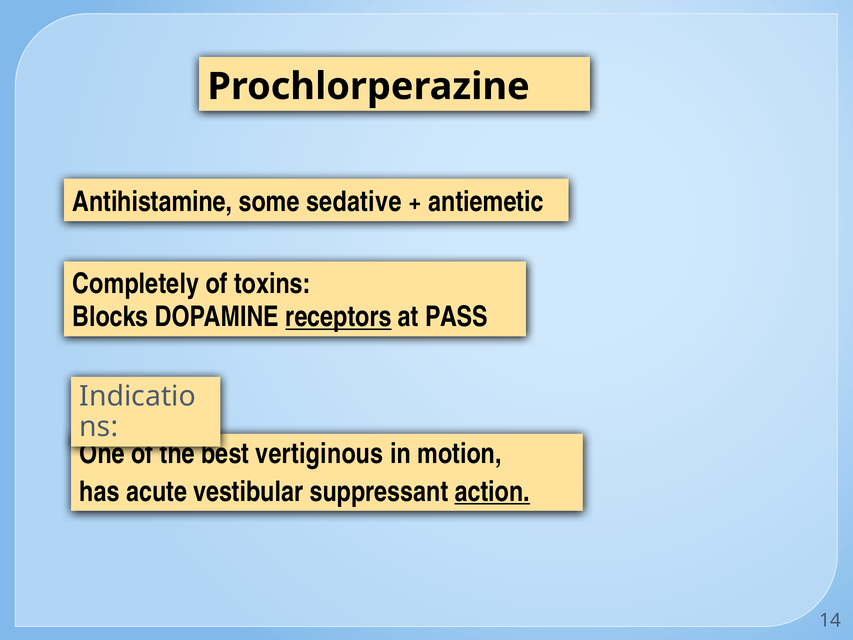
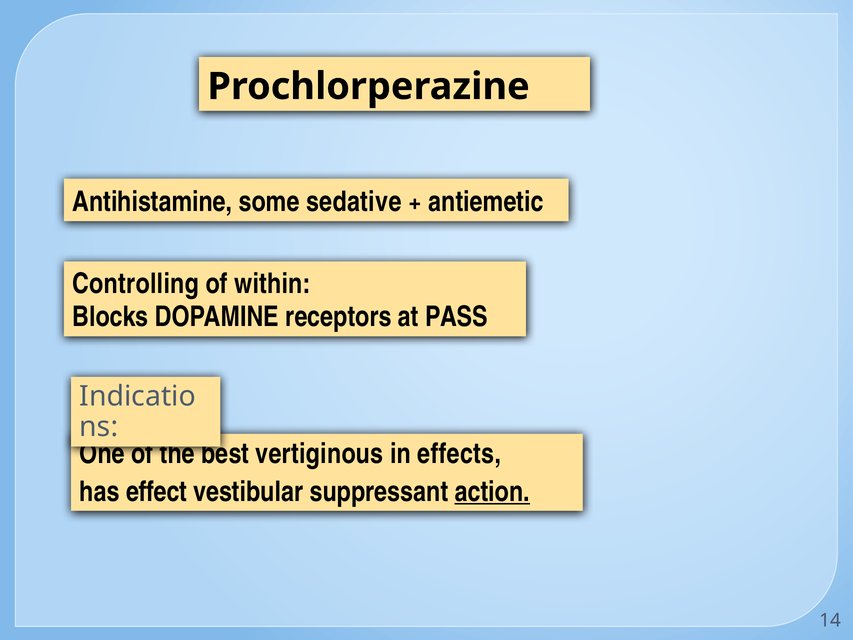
Completely: Completely -> Controlling
toxins: toxins -> within
receptors underline: present -> none
motion: motion -> effects
acute: acute -> effect
